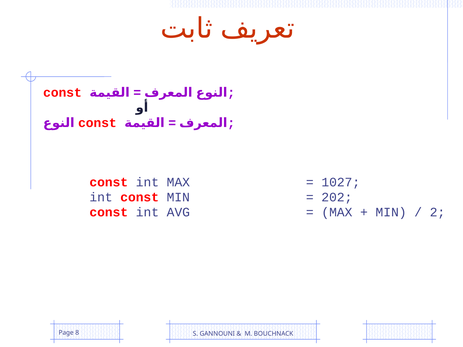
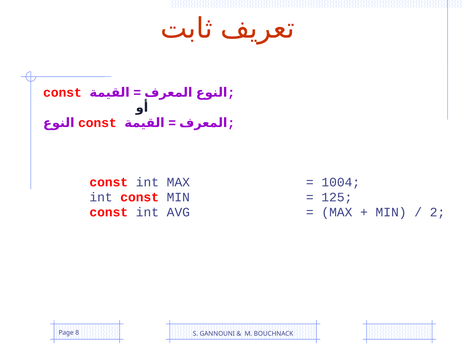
1027: 1027 -> 1004
202: 202 -> 125
